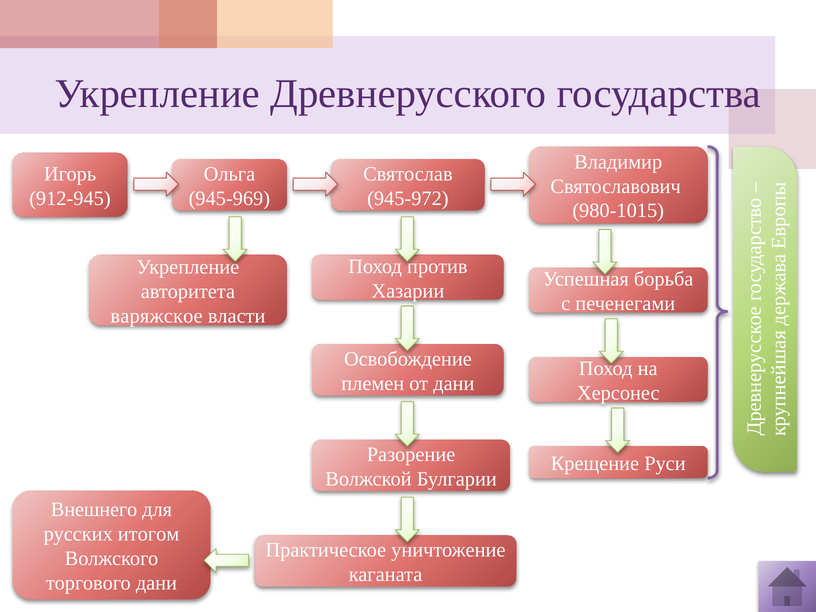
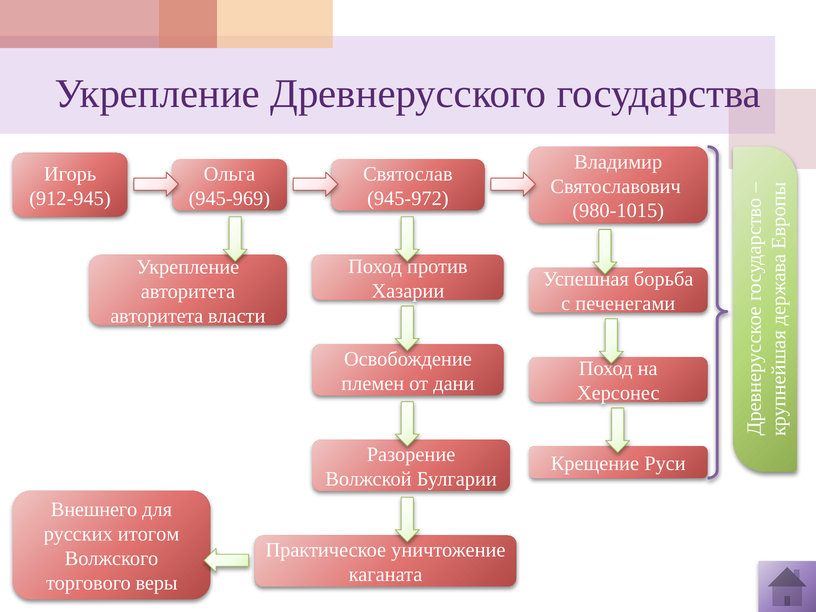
варяжское at (157, 316): варяжское -> авторитета
торгового дани: дани -> веры
